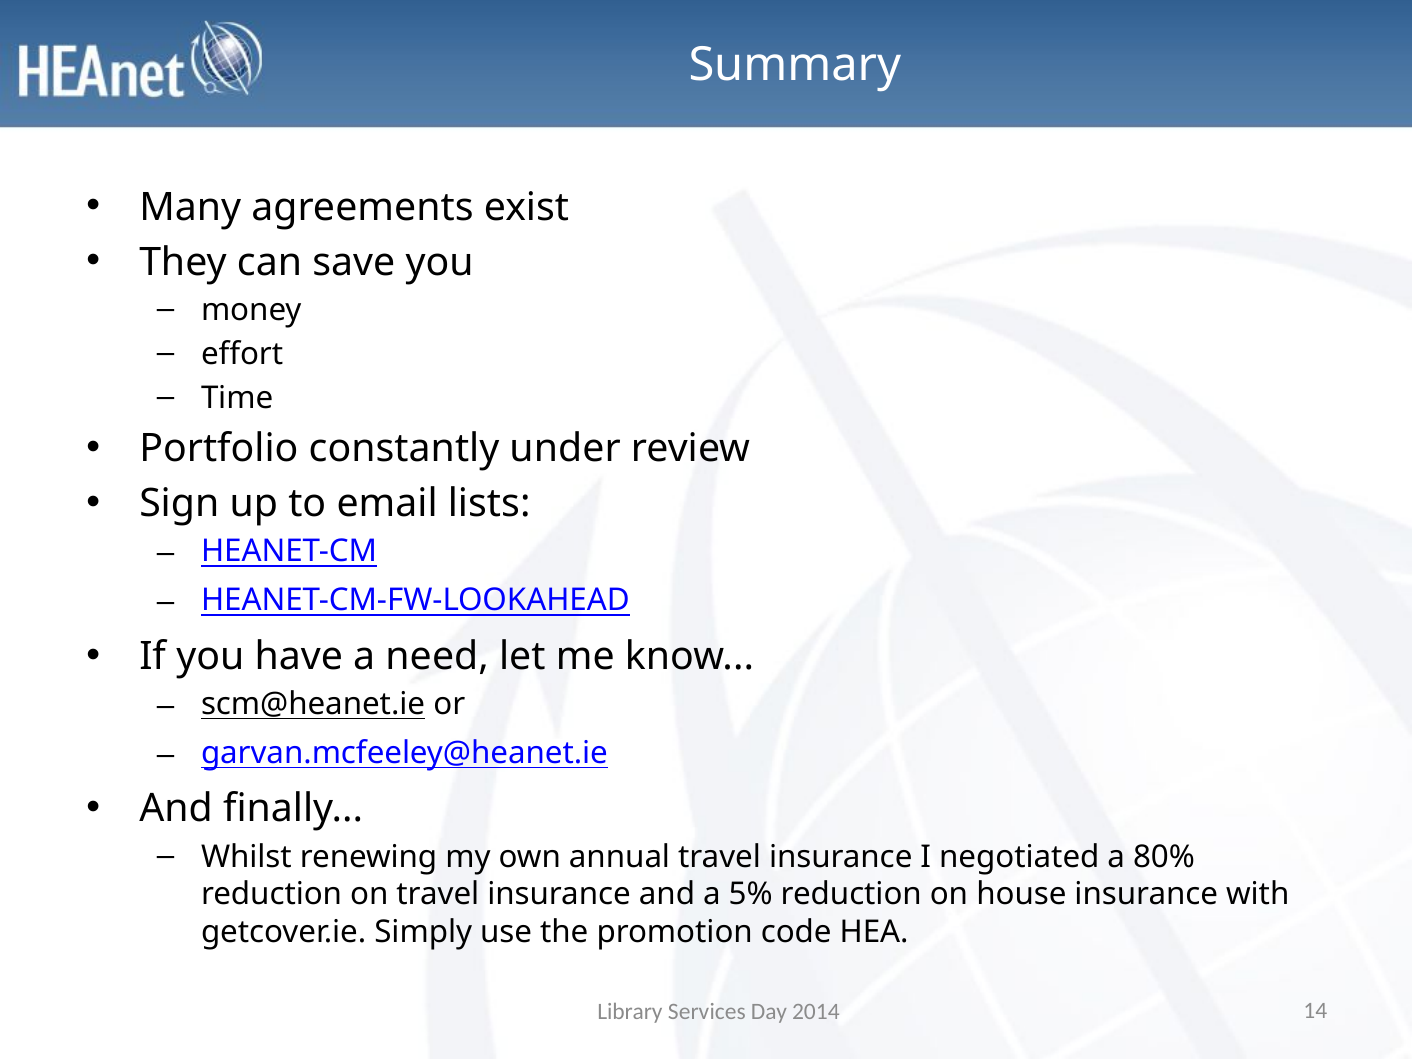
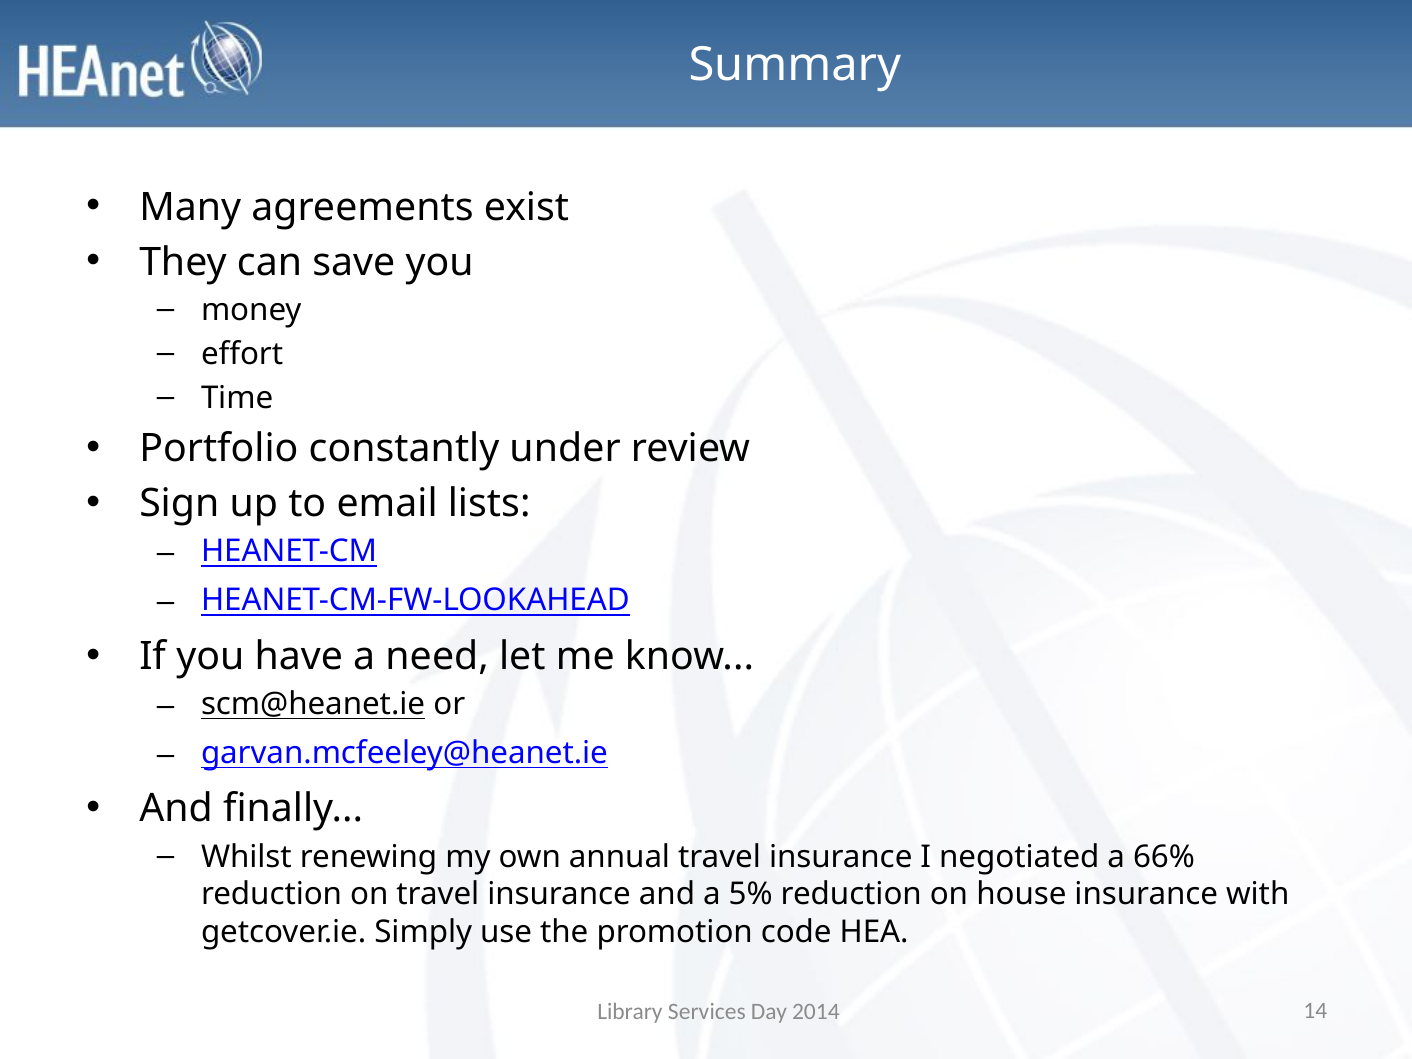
80%: 80% -> 66%
